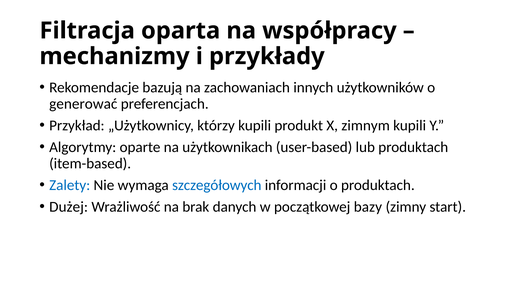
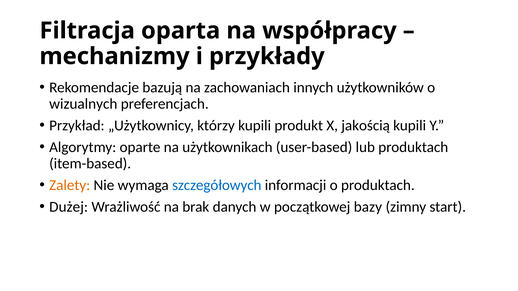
generować: generować -> wizualnych
zimnym: zimnym -> jakością
Zalety colour: blue -> orange
